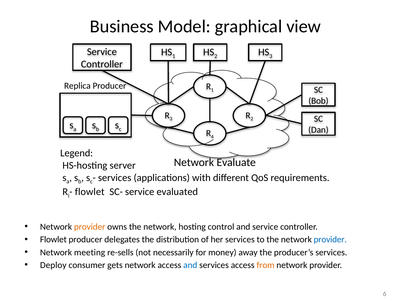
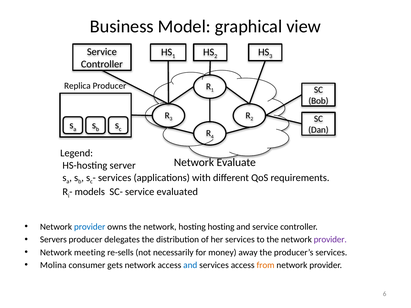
flowlet at (90, 192): flowlet -> models
provider at (90, 227) colour: orange -> blue
hosting control: control -> hosting
Flowlet at (53, 240): Flowlet -> Servers
provider at (330, 240) colour: blue -> purple
Deploy: Deploy -> Molina
